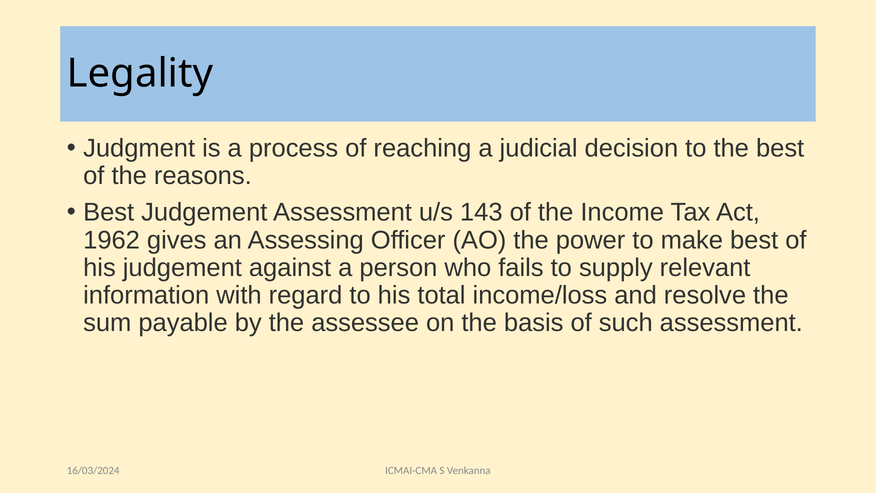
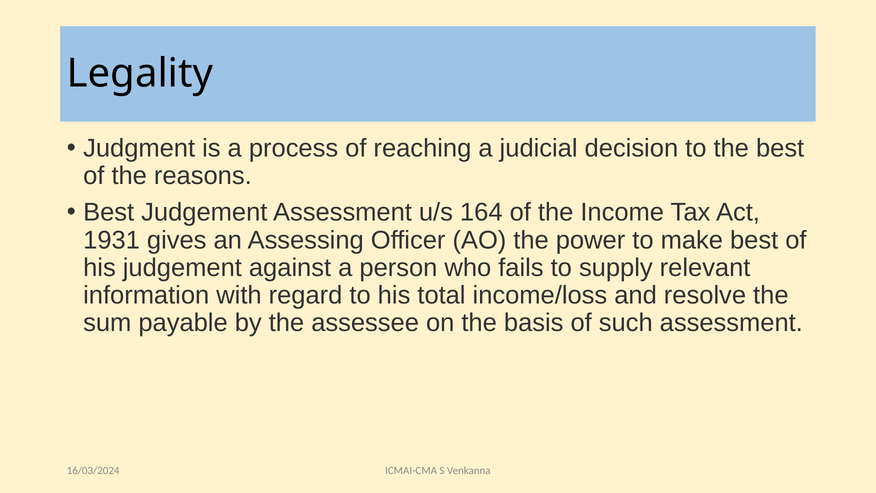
143: 143 -> 164
1962: 1962 -> 1931
